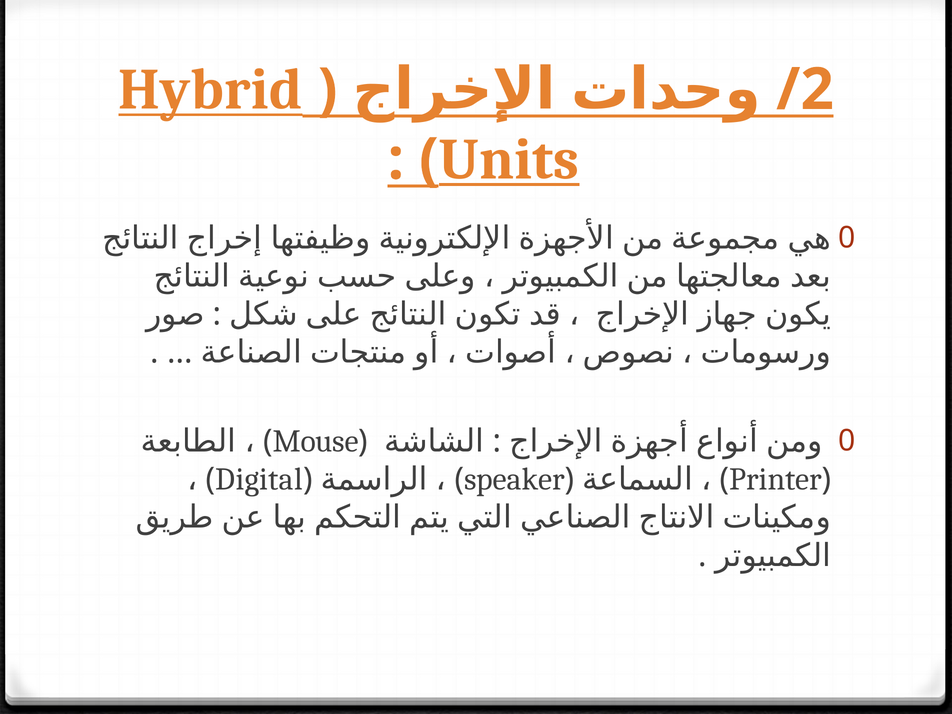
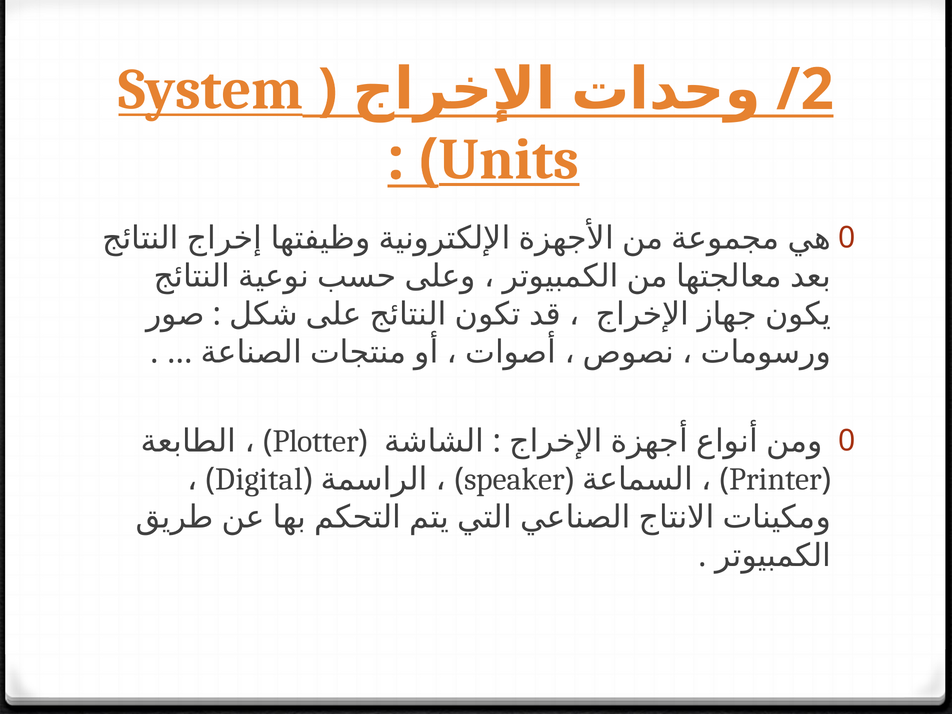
Hybrid: Hybrid -> System
Mouse: Mouse -> Plotter
